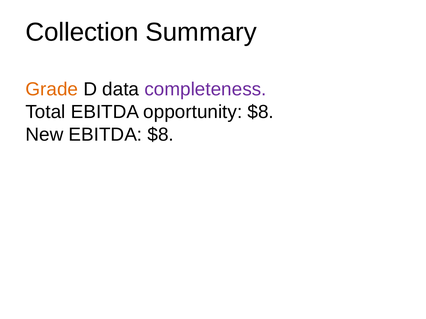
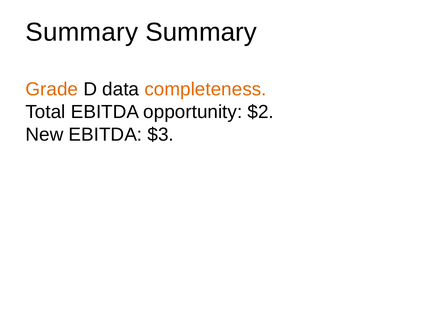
Collection at (82, 32): Collection -> Summary
completeness colour: purple -> orange
opportunity $8: $8 -> $2
EBITDA $8: $8 -> $3
